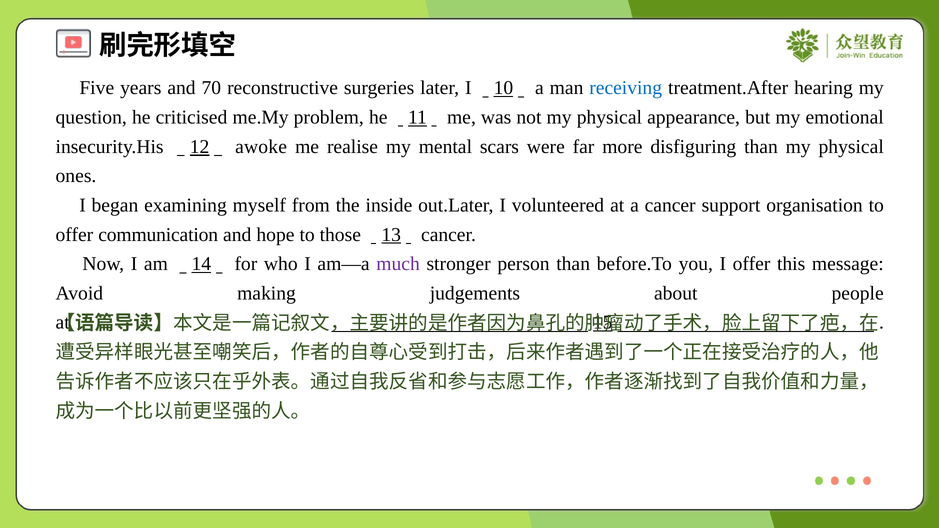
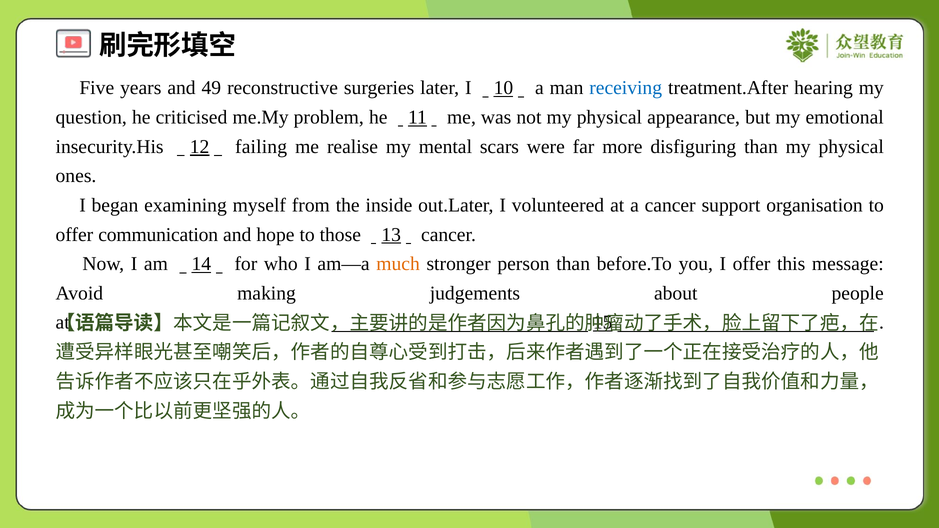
70: 70 -> 49
awoke: awoke -> failing
much colour: purple -> orange
